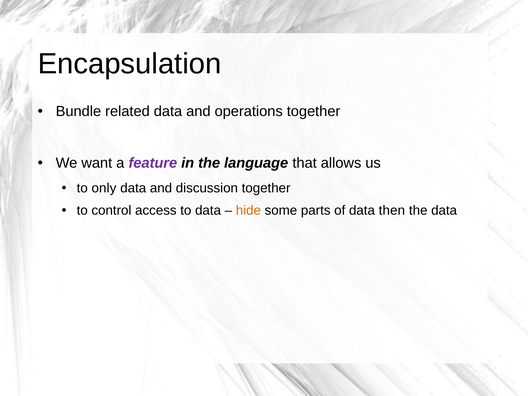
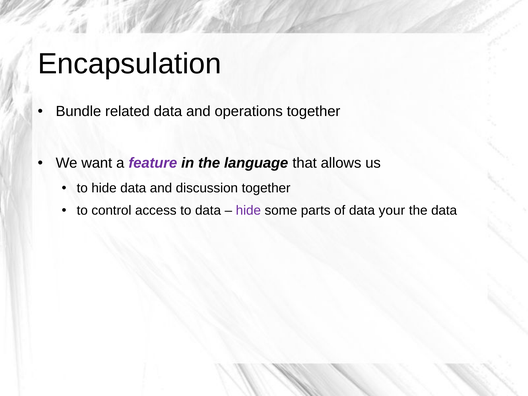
to only: only -> hide
hide at (248, 211) colour: orange -> purple
then: then -> your
